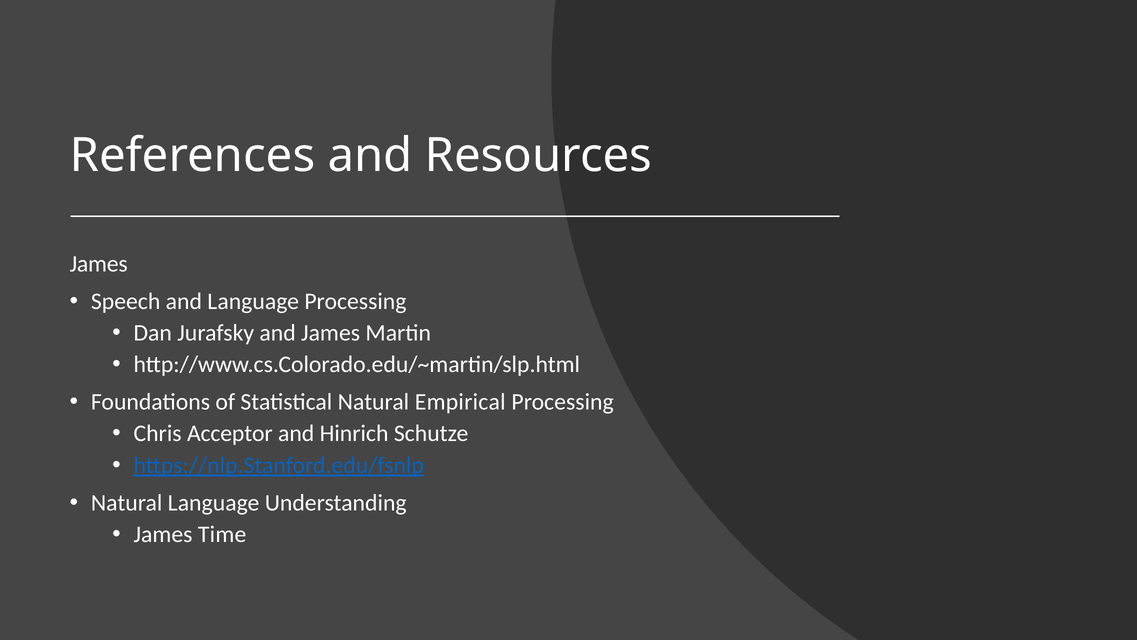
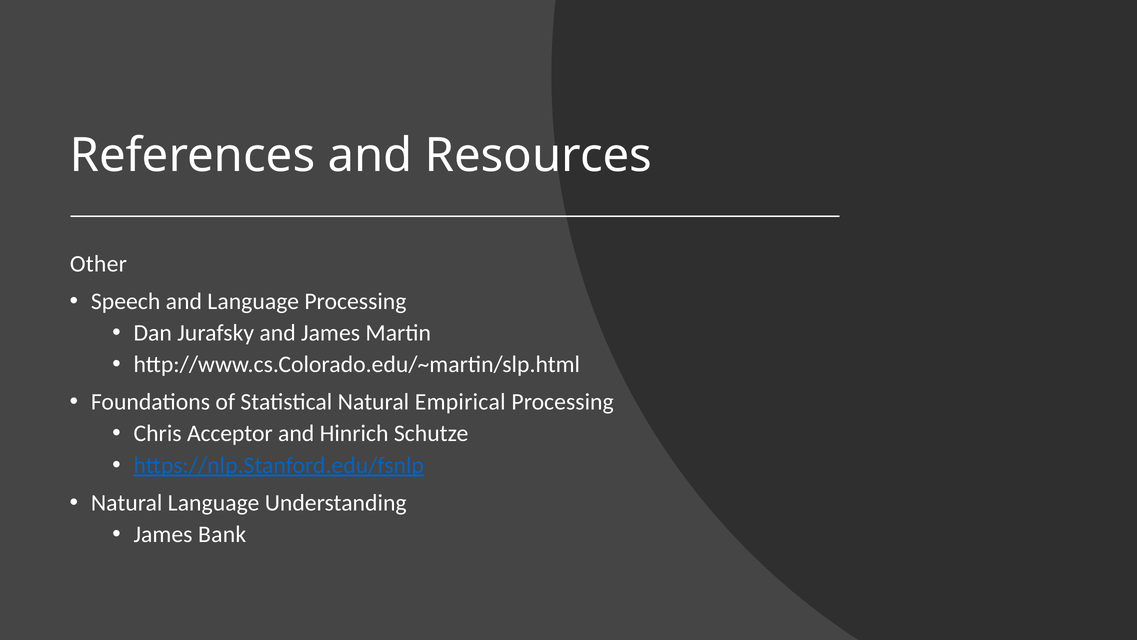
James at (99, 264): James -> Other
Time: Time -> Bank
